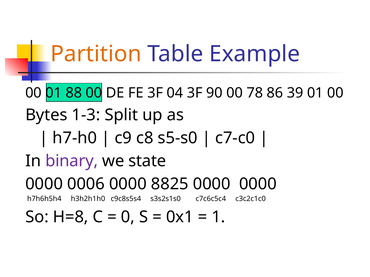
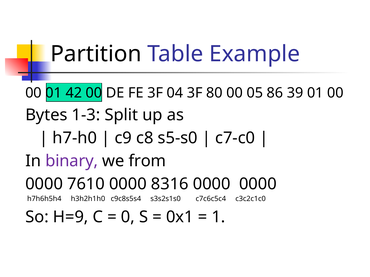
Partition colour: orange -> black
88: 88 -> 42
90: 90 -> 80
78: 78 -> 05
state: state -> from
0006: 0006 -> 7610
8825: 8825 -> 8316
H=8: H=8 -> H=9
